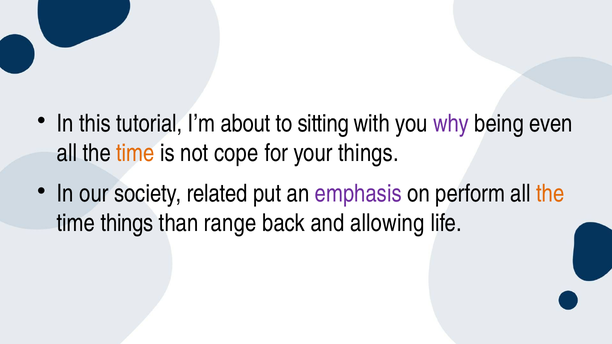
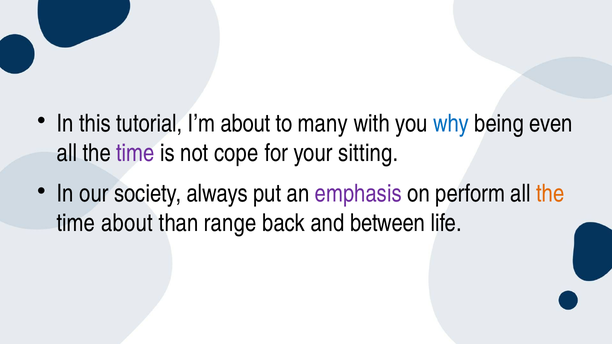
sitting: sitting -> many
why colour: purple -> blue
time at (135, 153) colour: orange -> purple
your things: things -> sitting
related: related -> always
time things: things -> about
allowing: allowing -> between
